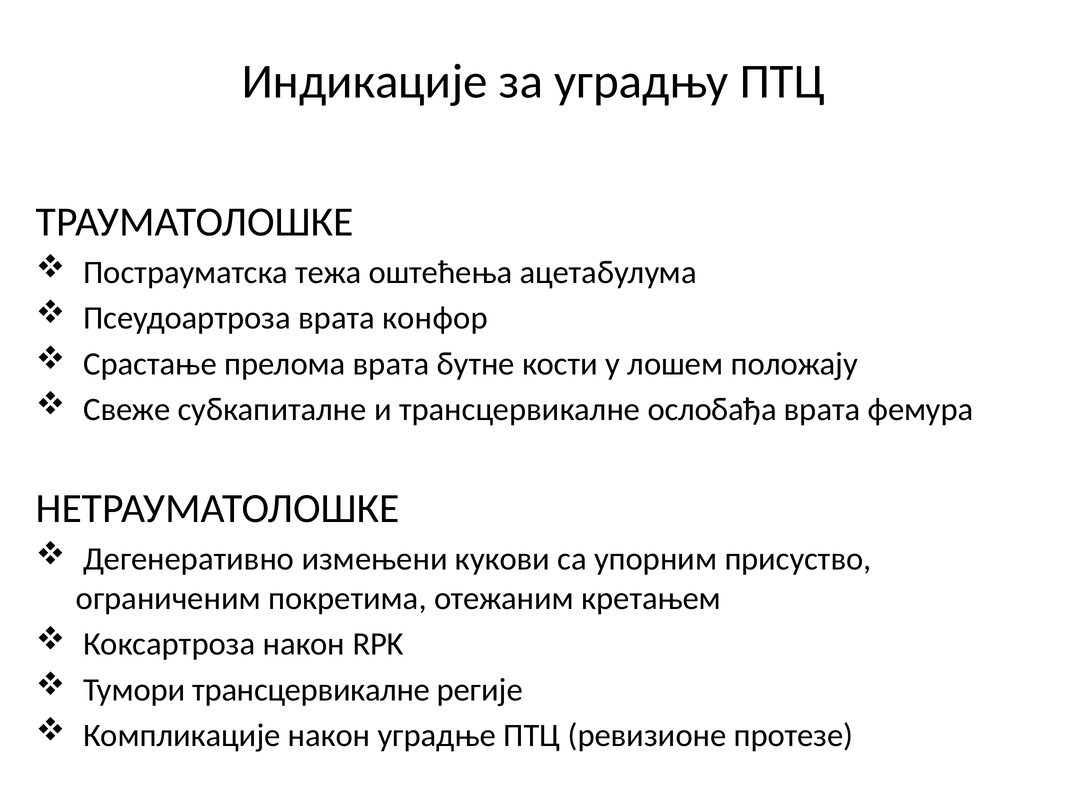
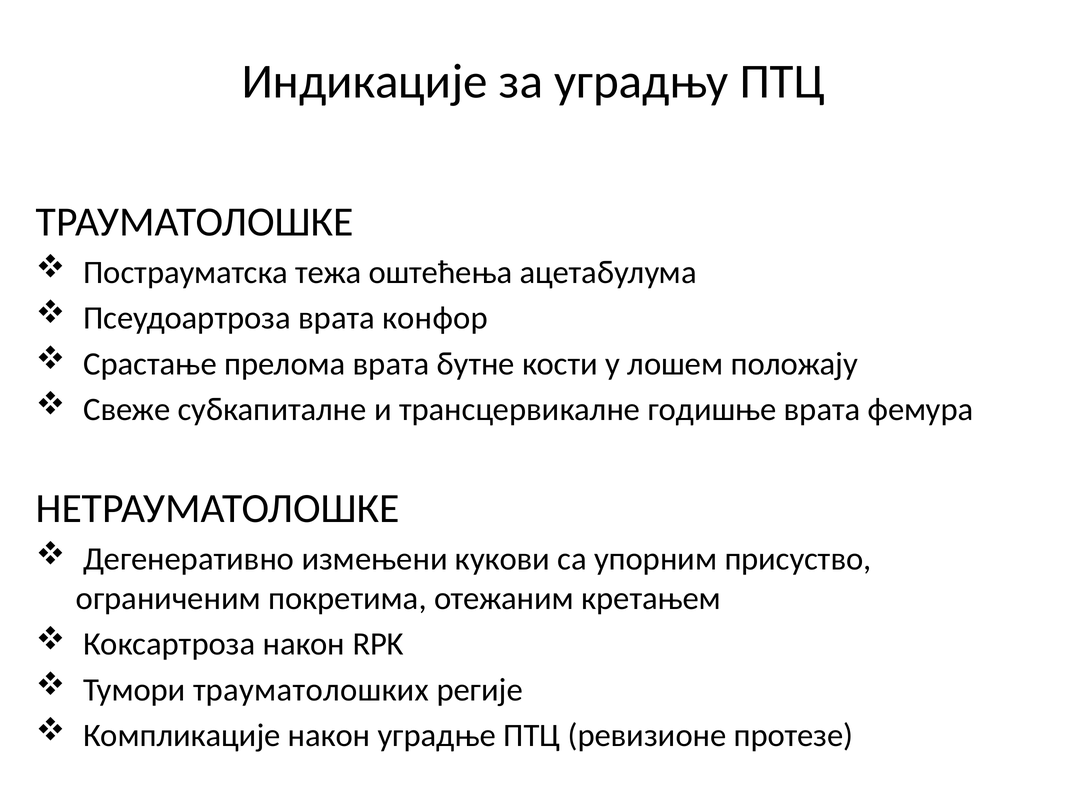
ослобађа: ослобађа -> годишње
Тумори трансцервикалне: трансцервикалне -> трауматолошких
